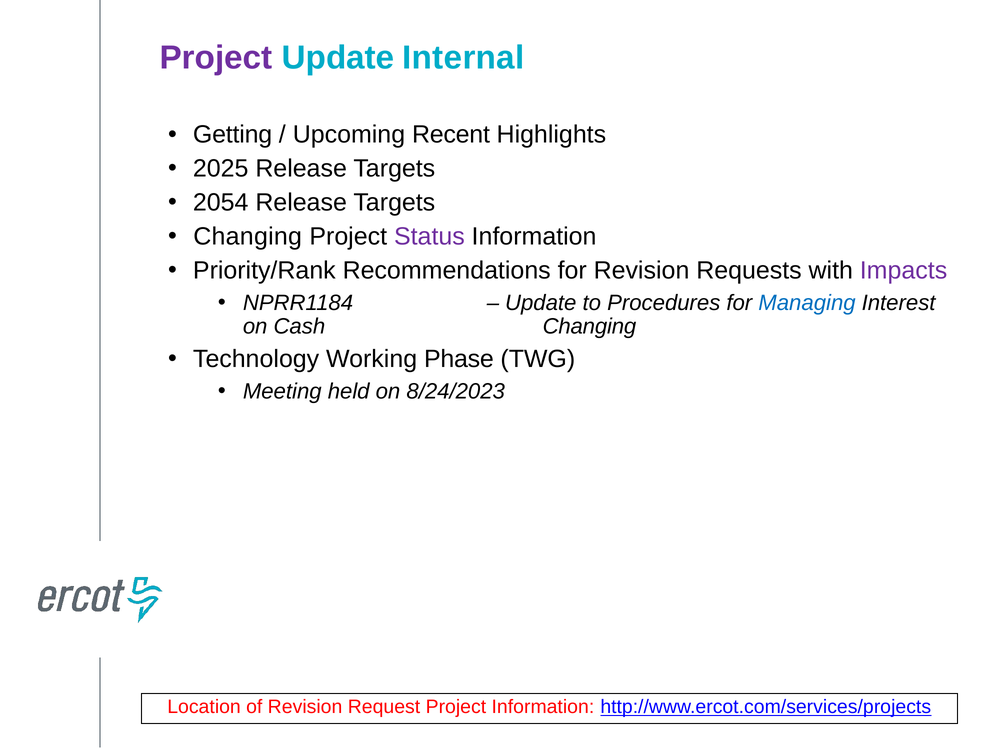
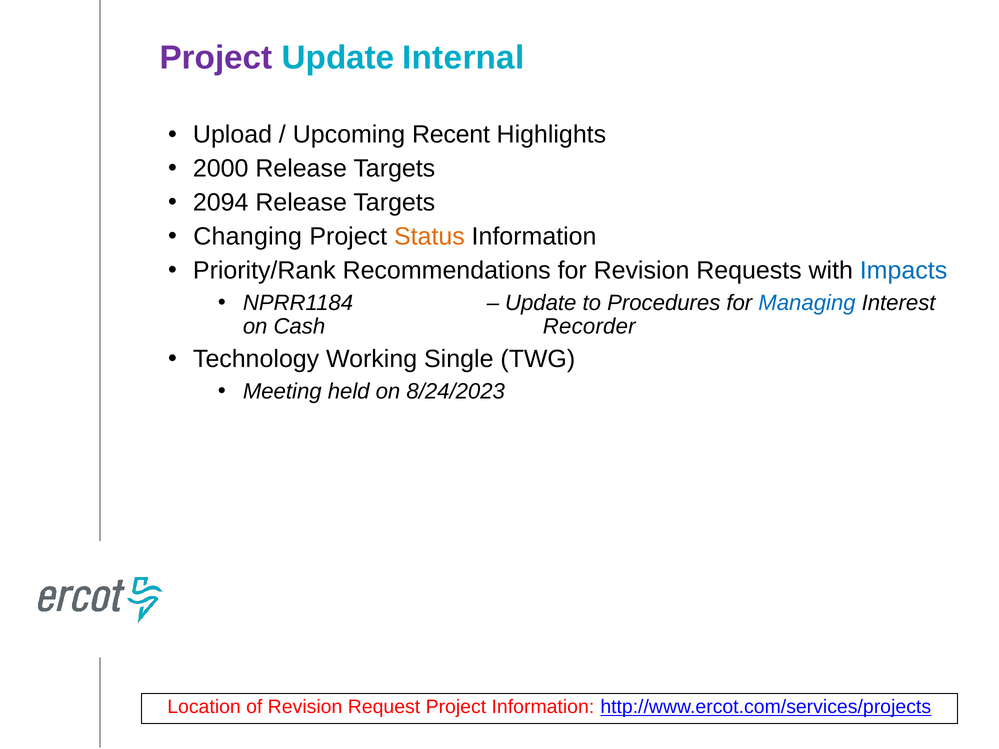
Getting: Getting -> Upload
2025: 2025 -> 2000
2054: 2054 -> 2094
Status colour: purple -> orange
Impacts colour: purple -> blue
Cash Changing: Changing -> Recorder
Phase: Phase -> Single
